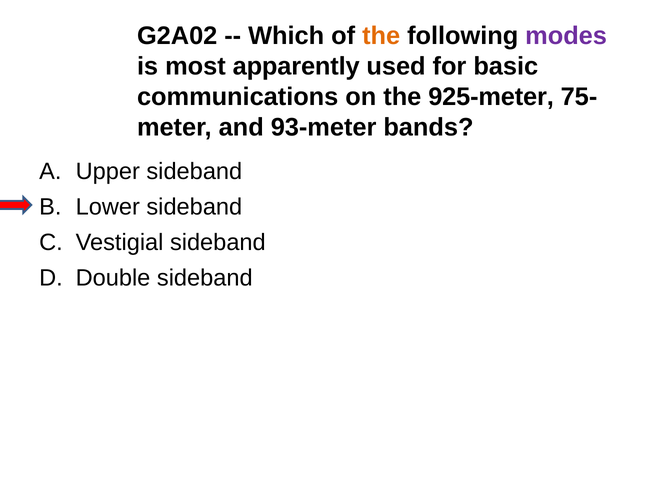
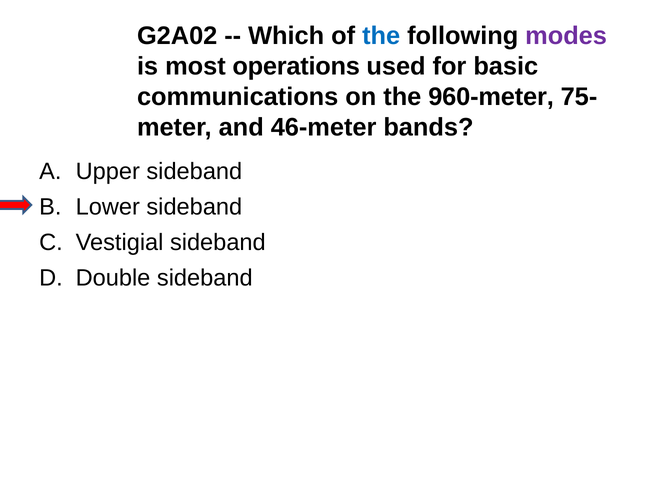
the at (381, 36) colour: orange -> blue
apparently: apparently -> operations
925-meter: 925-meter -> 960-meter
93-meter: 93-meter -> 46-meter
